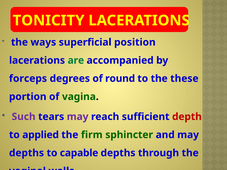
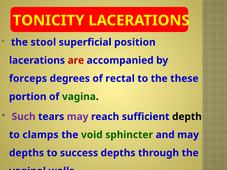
ways: ways -> stool
are colour: green -> red
round: round -> rectal
depth colour: red -> black
applied: applied -> clamps
firm: firm -> void
capable: capable -> success
